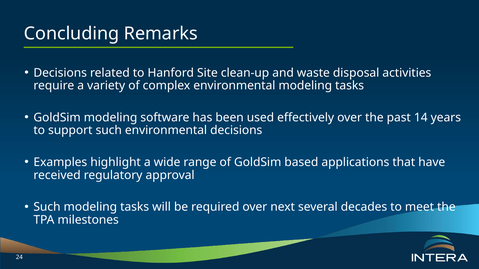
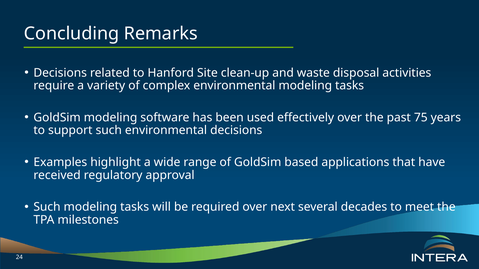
14: 14 -> 75
